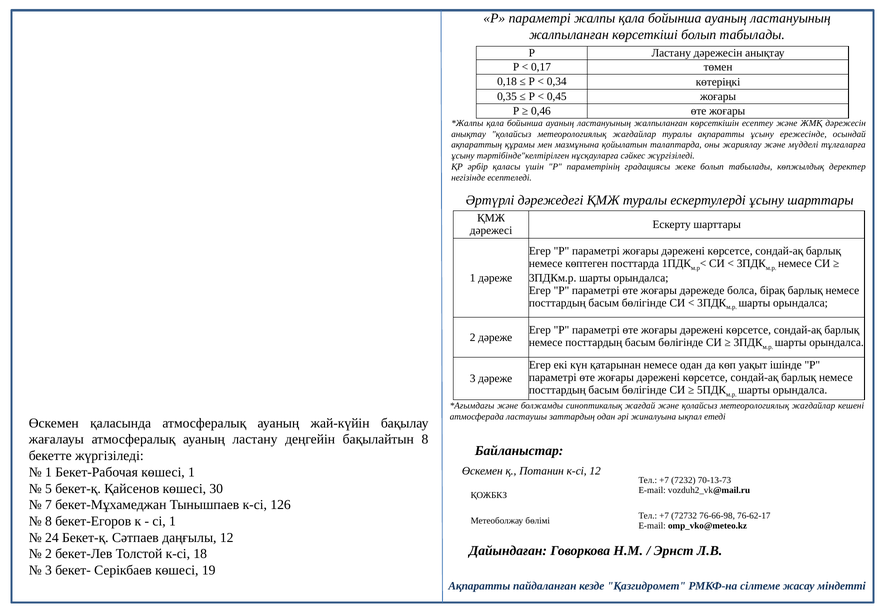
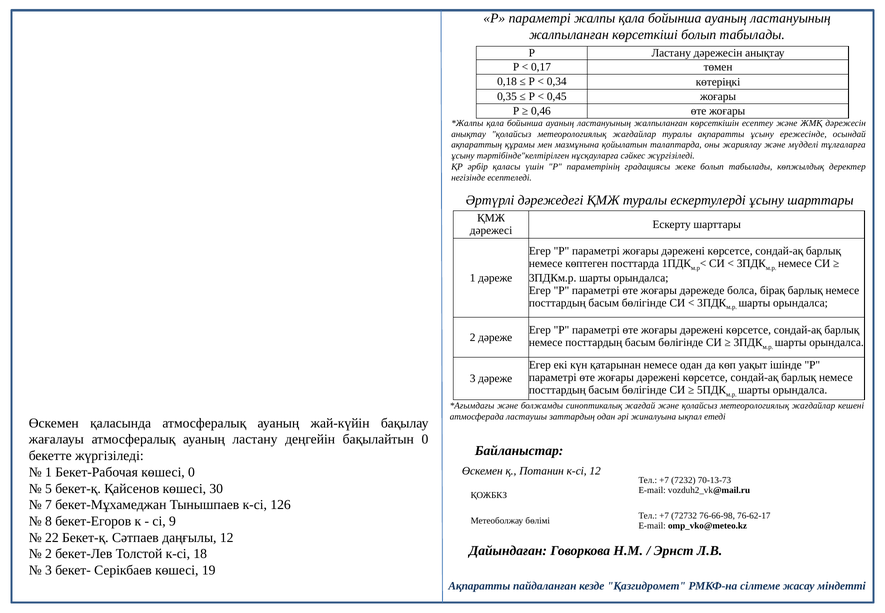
бақылайтын 8: 8 -> 0
көшесі 1: 1 -> 0
сі 1: 1 -> 9
24: 24 -> 22
